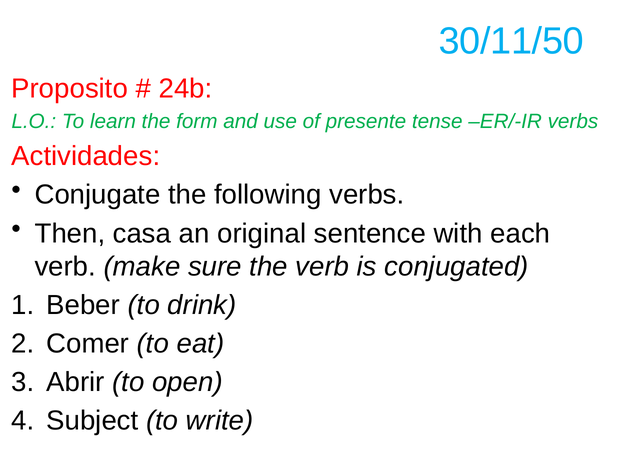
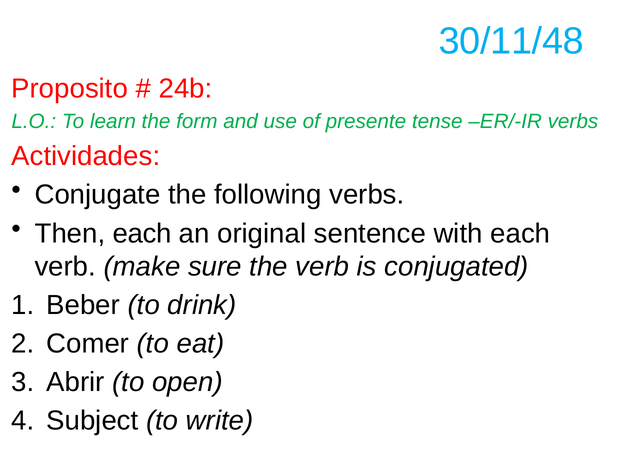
30/11/50: 30/11/50 -> 30/11/48
Then casa: casa -> each
